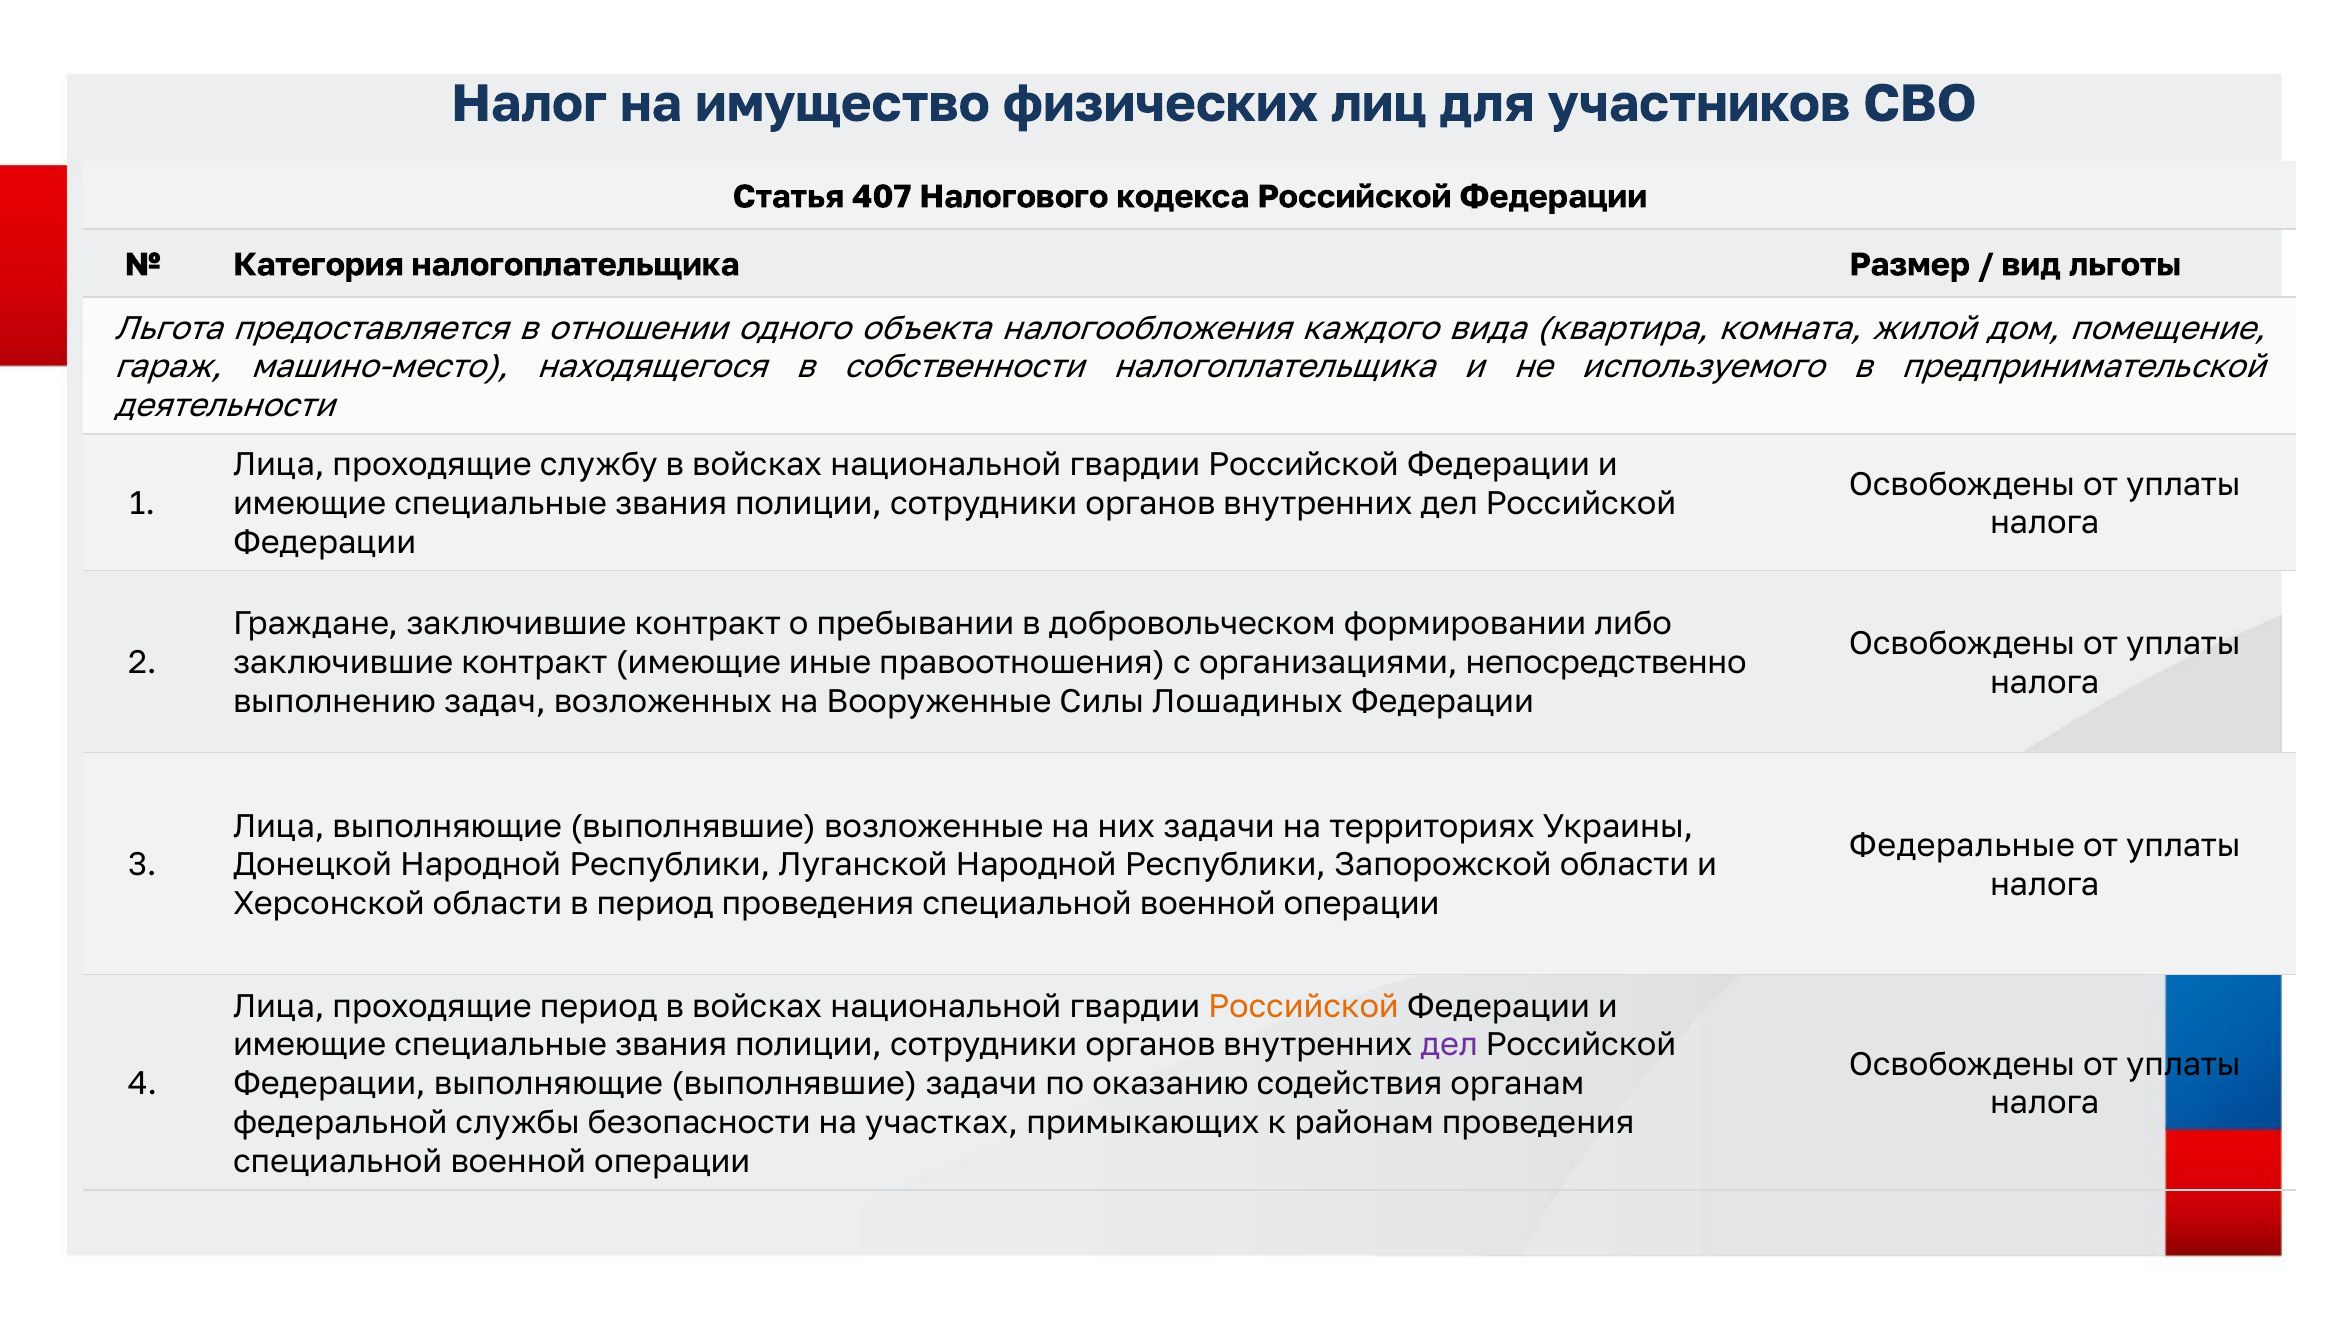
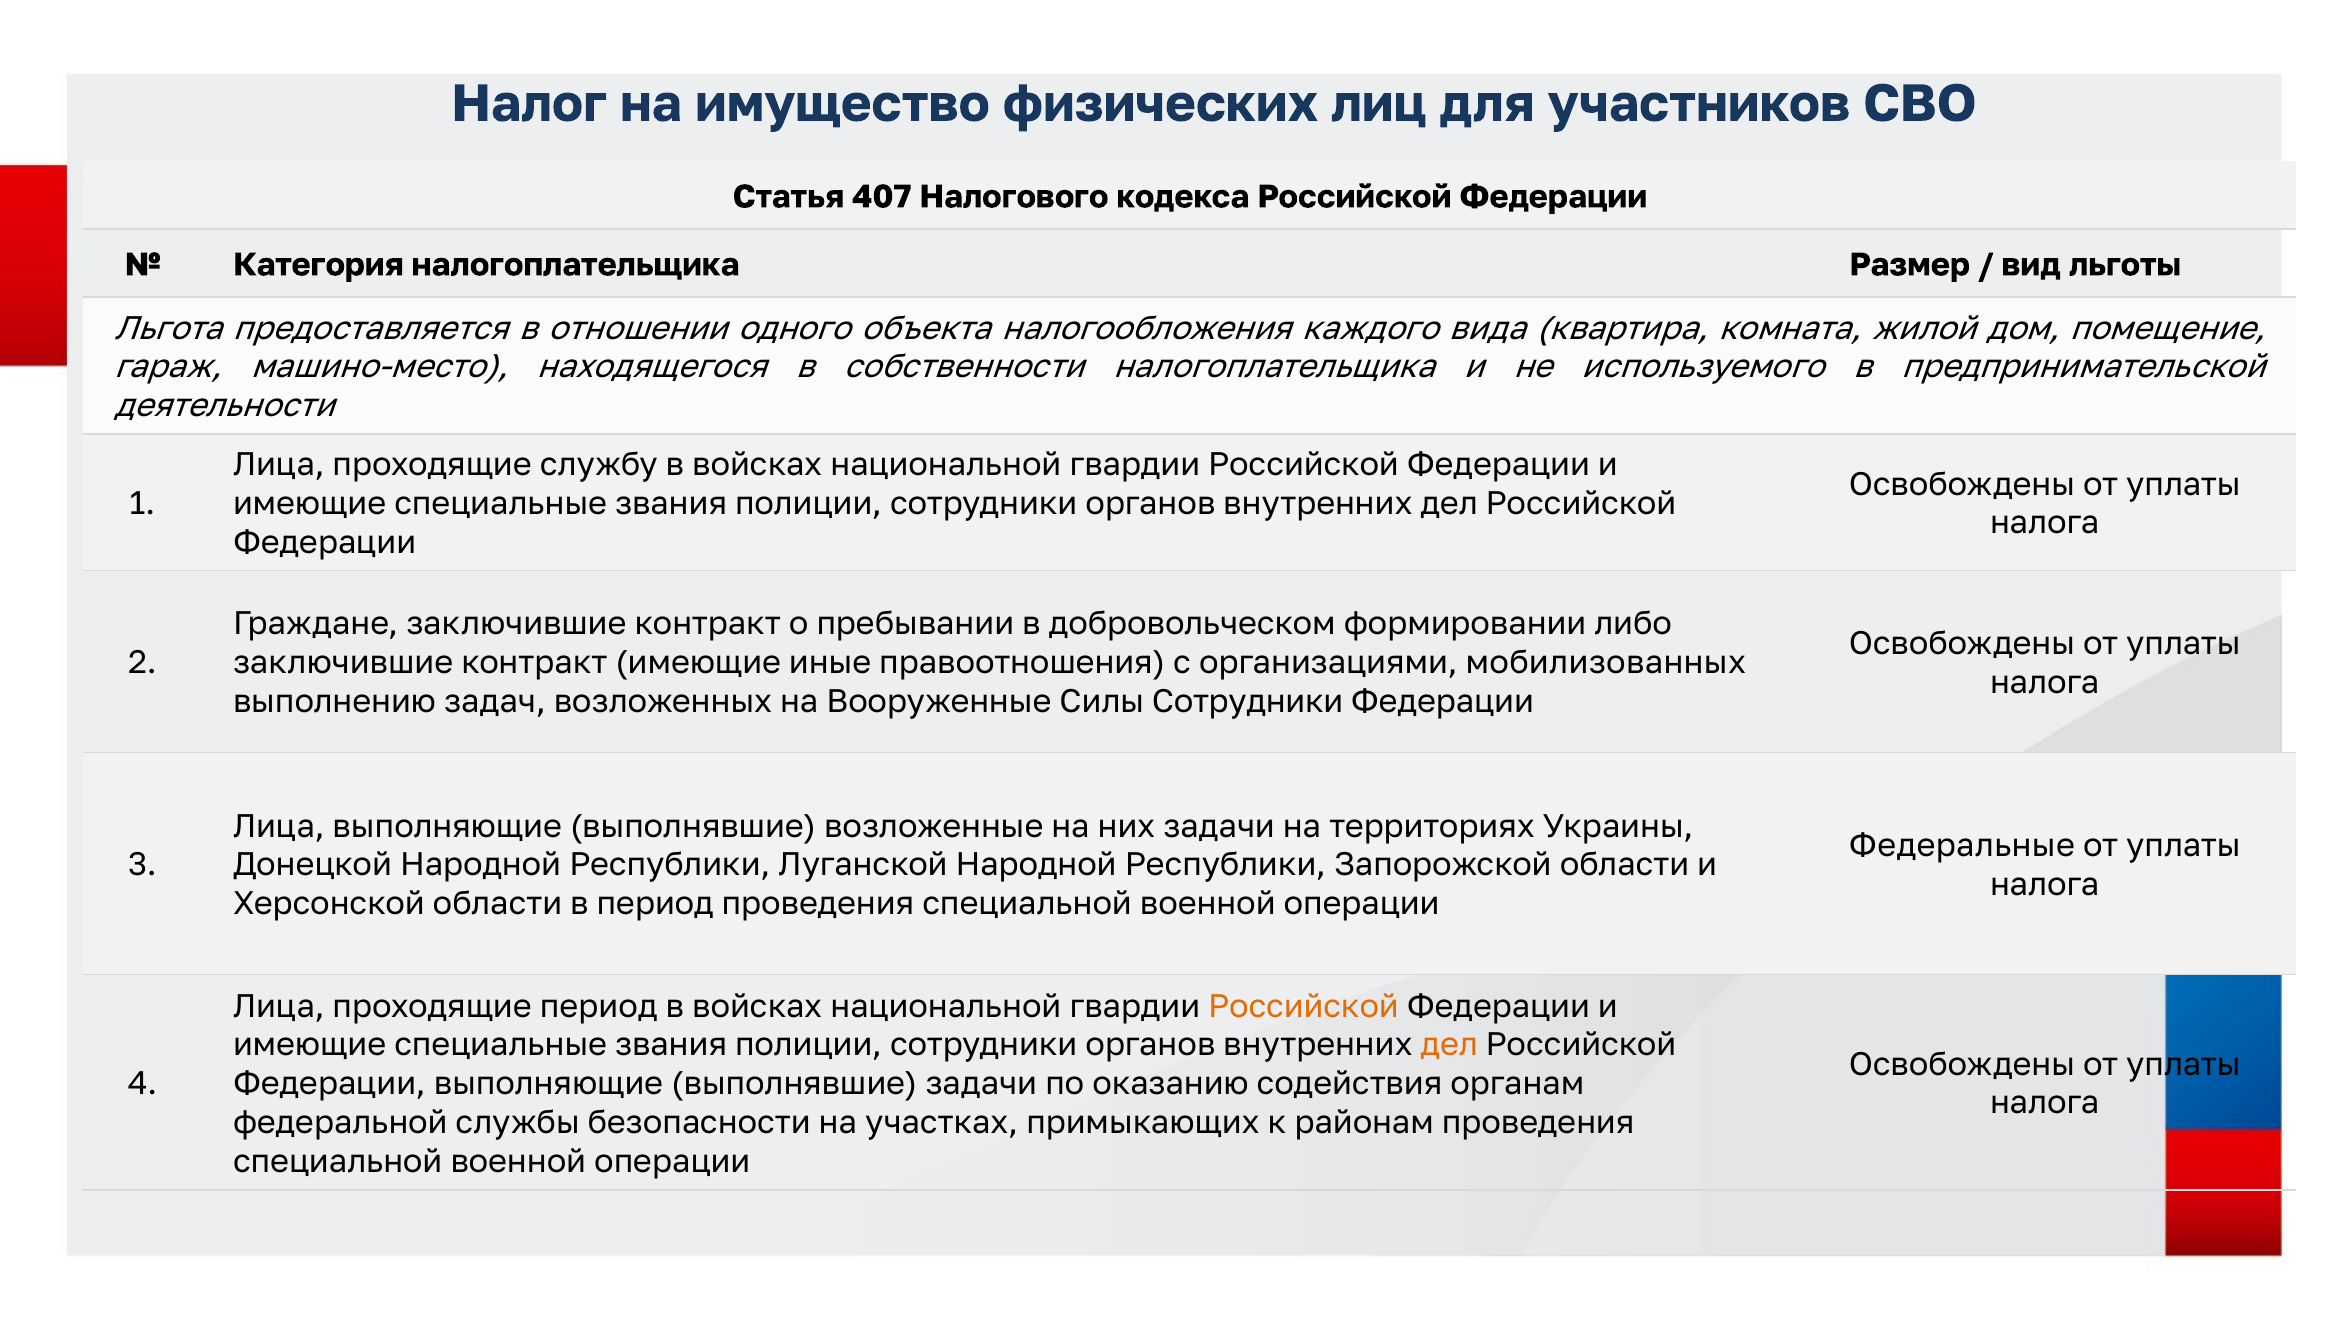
непосредственно: непосредственно -> мобилизованных
Силы Лошадиных: Лошадиных -> Сотрудники
дел at (1449, 1045) colour: purple -> orange
